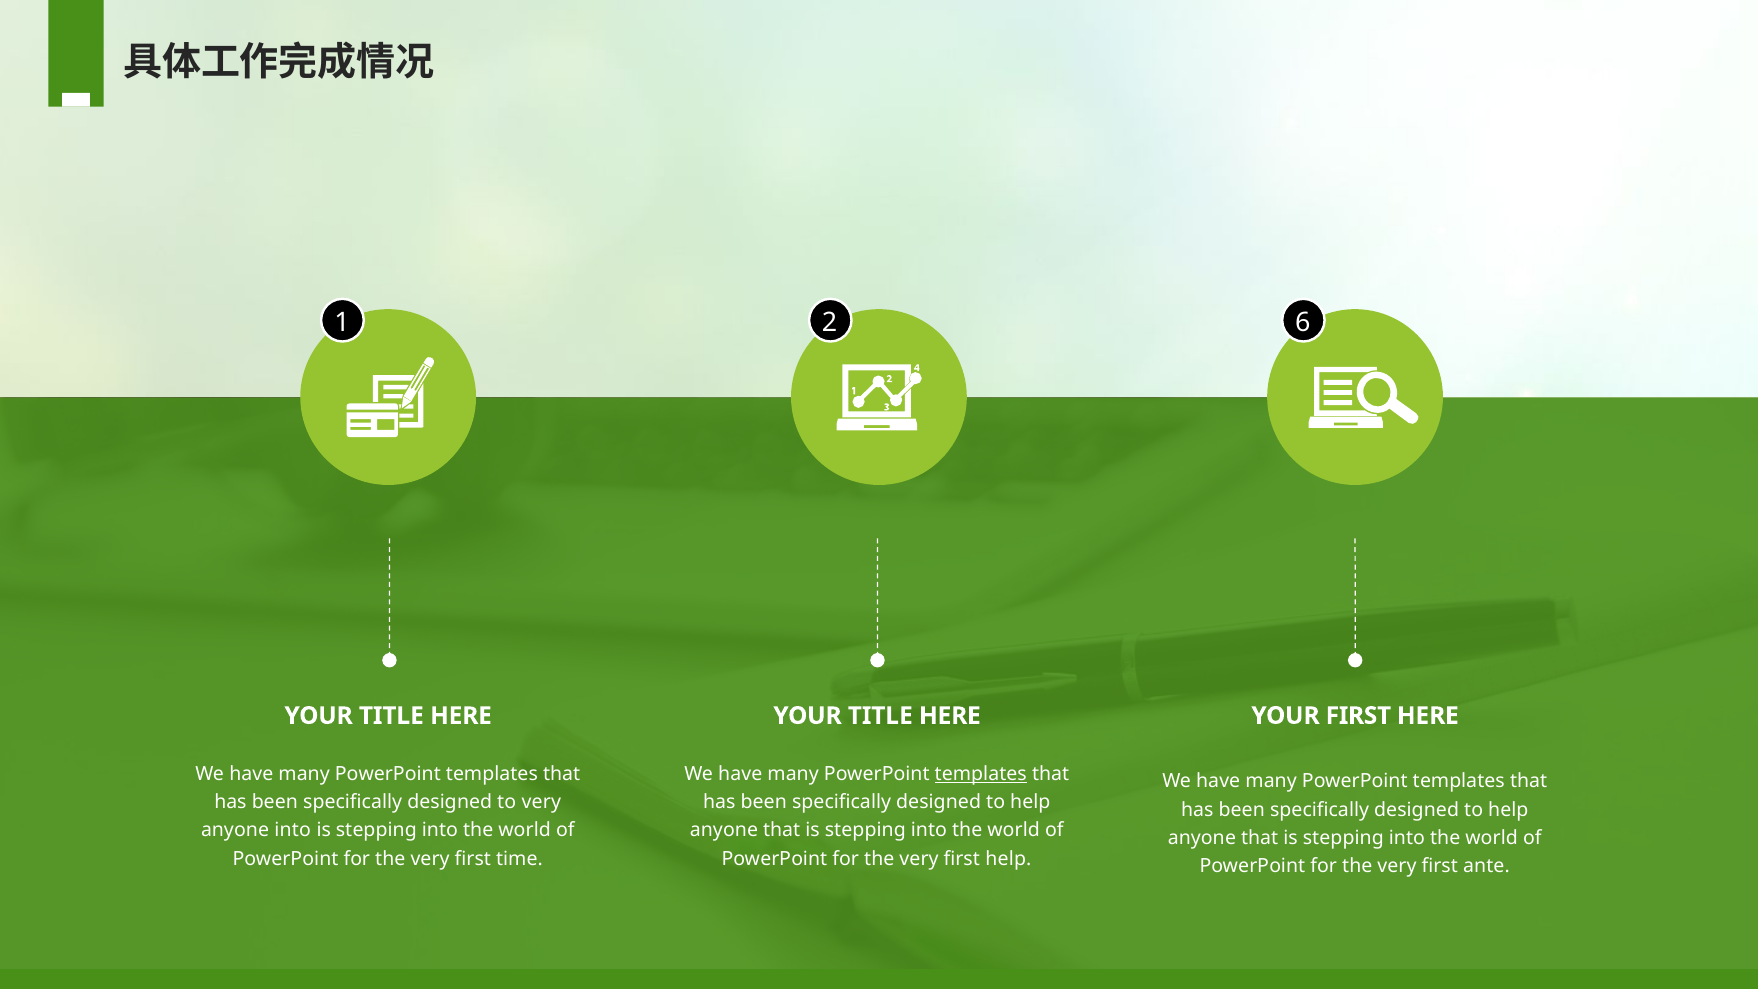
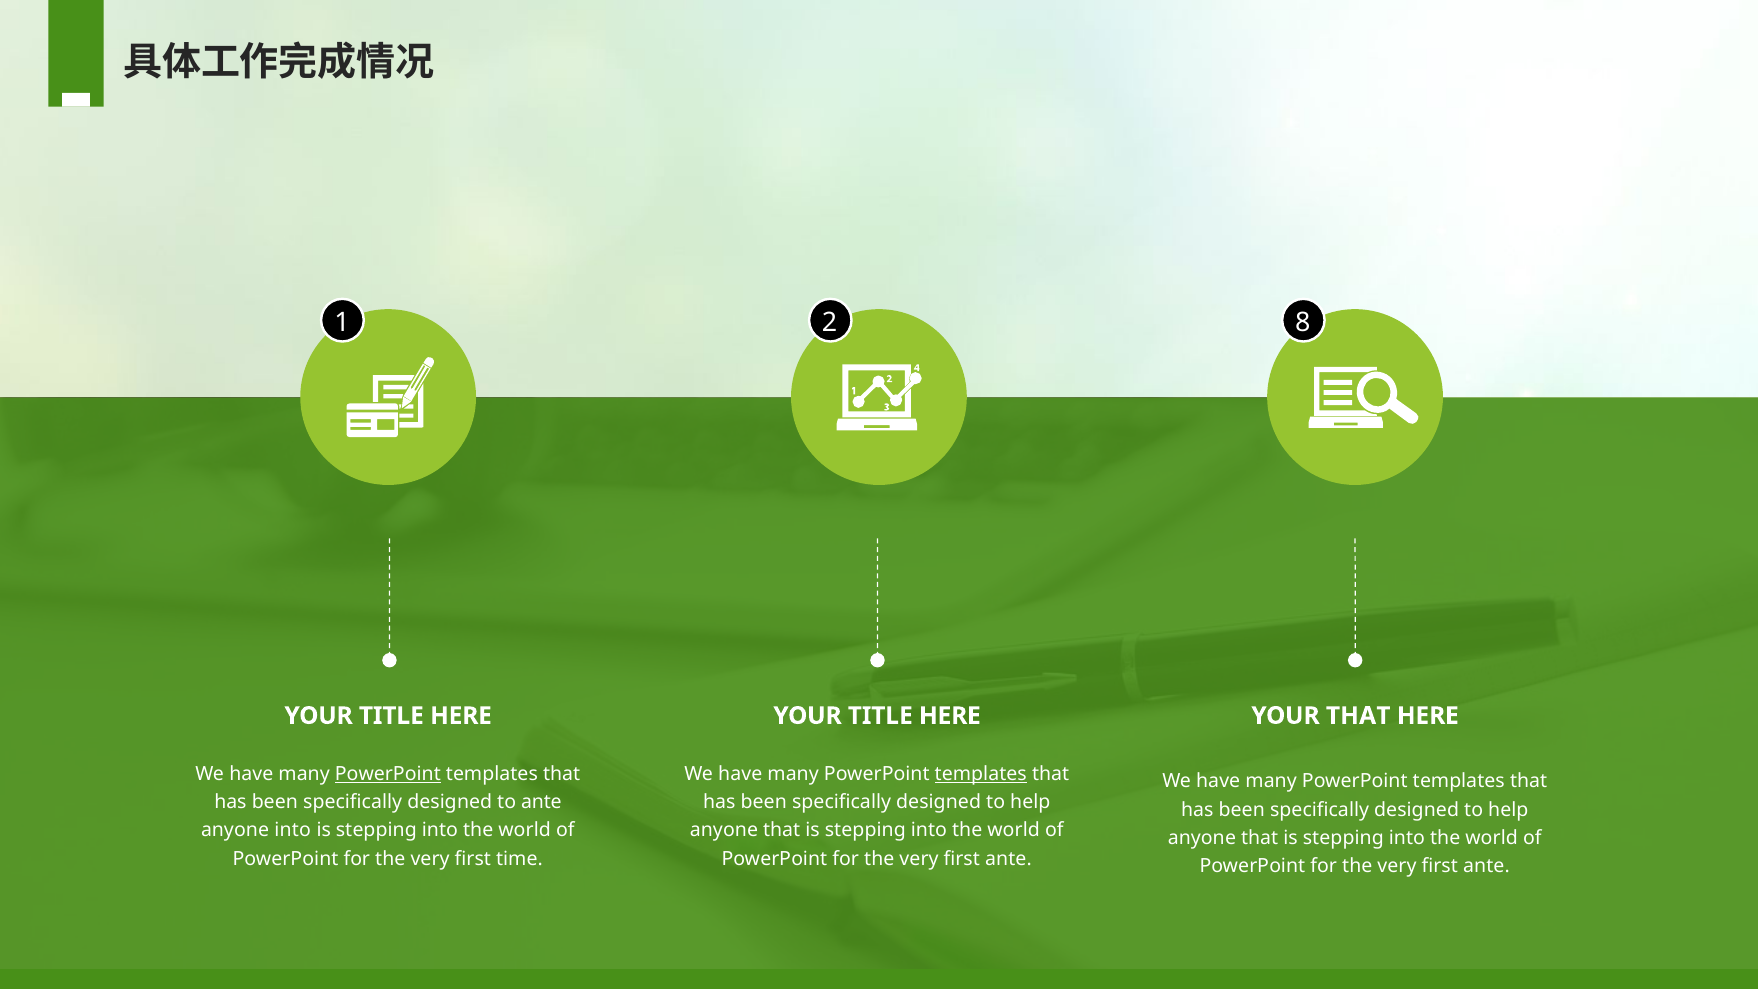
6: 6 -> 8
YOUR FIRST: FIRST -> THAT
PowerPoint at (388, 774) underline: none -> present
to very: very -> ante
help at (1008, 859): help -> ante
